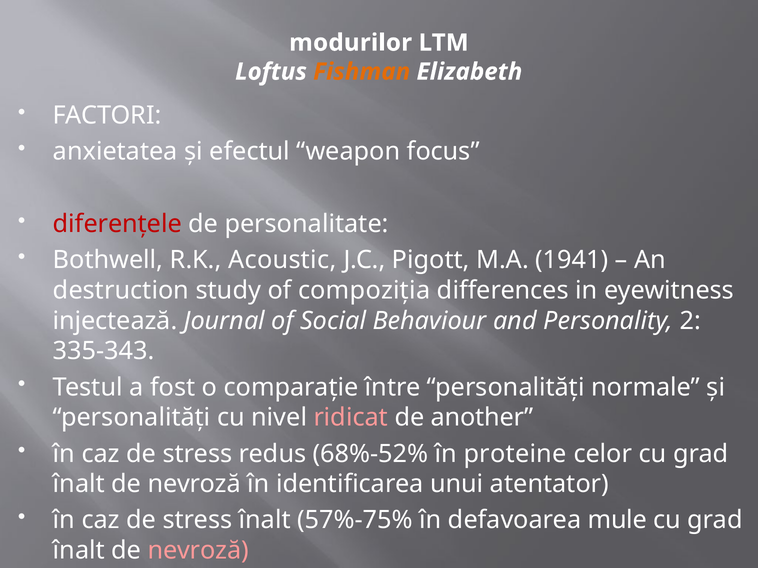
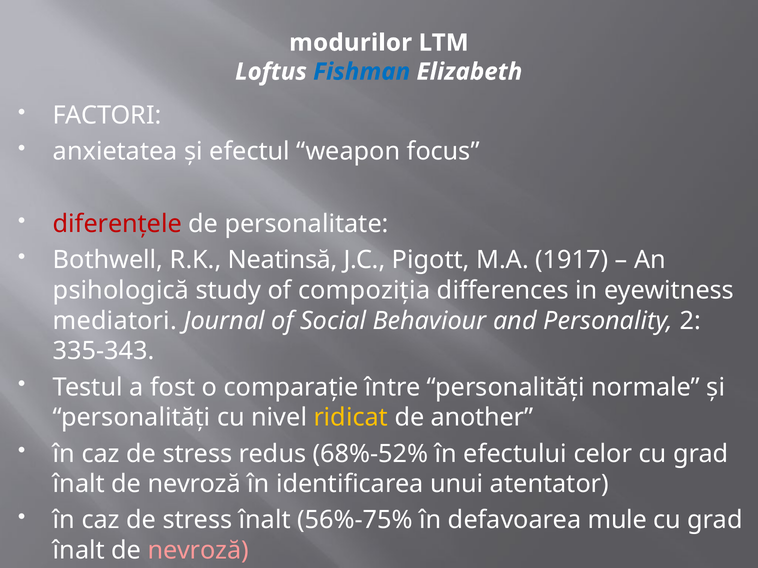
Fishman colour: orange -> blue
Acoustic: Acoustic -> Neatinsă
1941: 1941 -> 1917
destruction: destruction -> psihologică
injectează: injectează -> mediatori
ridicat colour: pink -> yellow
proteine: proteine -> efectului
57%-75%: 57%-75% -> 56%-75%
